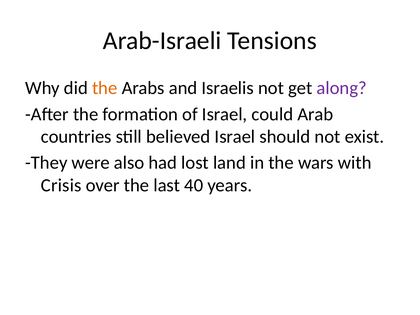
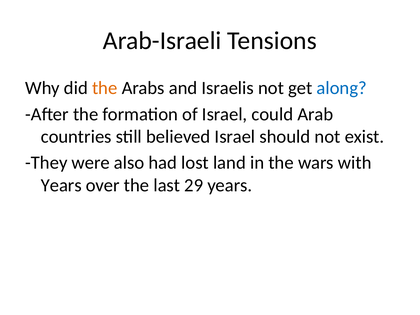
along colour: purple -> blue
Crisis at (61, 185): Crisis -> Years
40: 40 -> 29
